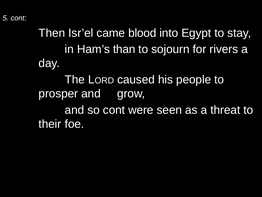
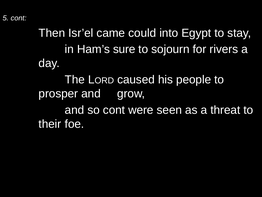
blood: blood -> could
than: than -> sure
